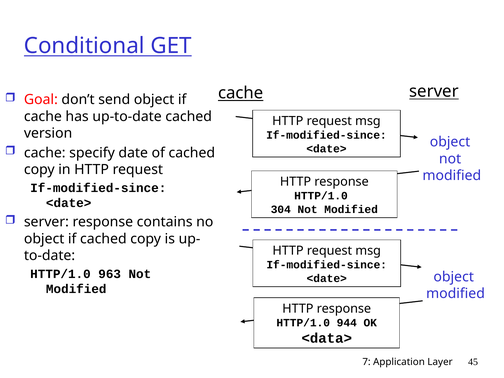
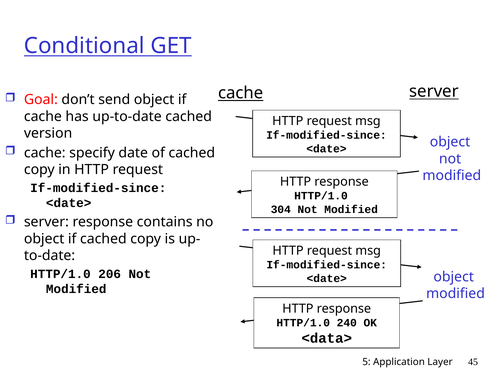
963: 963 -> 206
944: 944 -> 240
7: 7 -> 5
